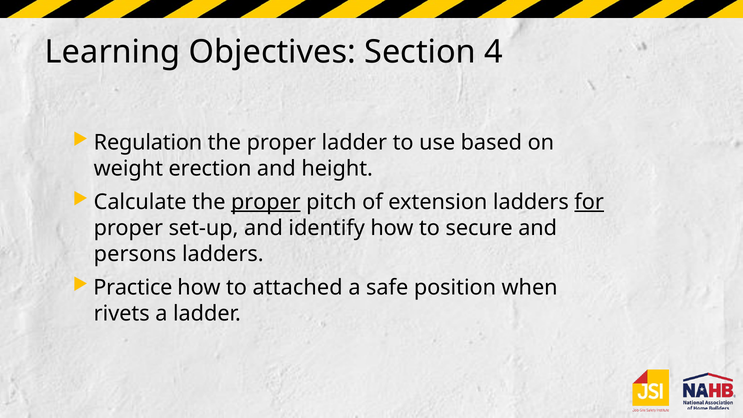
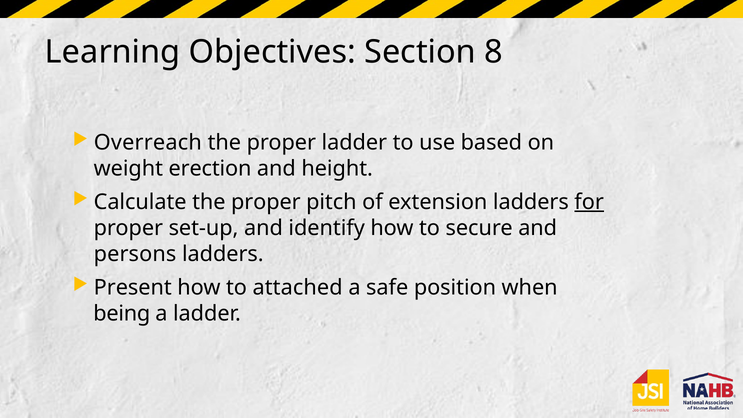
4: 4 -> 8
Regulation: Regulation -> Overreach
proper at (266, 202) underline: present -> none
Practice: Practice -> Present
rivets: rivets -> being
